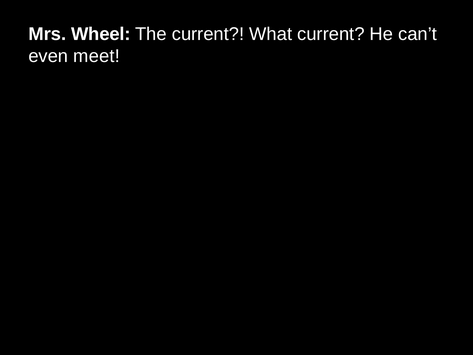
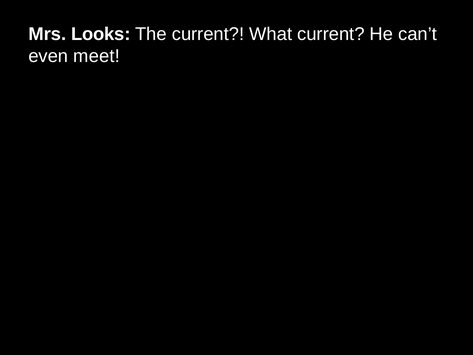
Wheel: Wheel -> Looks
